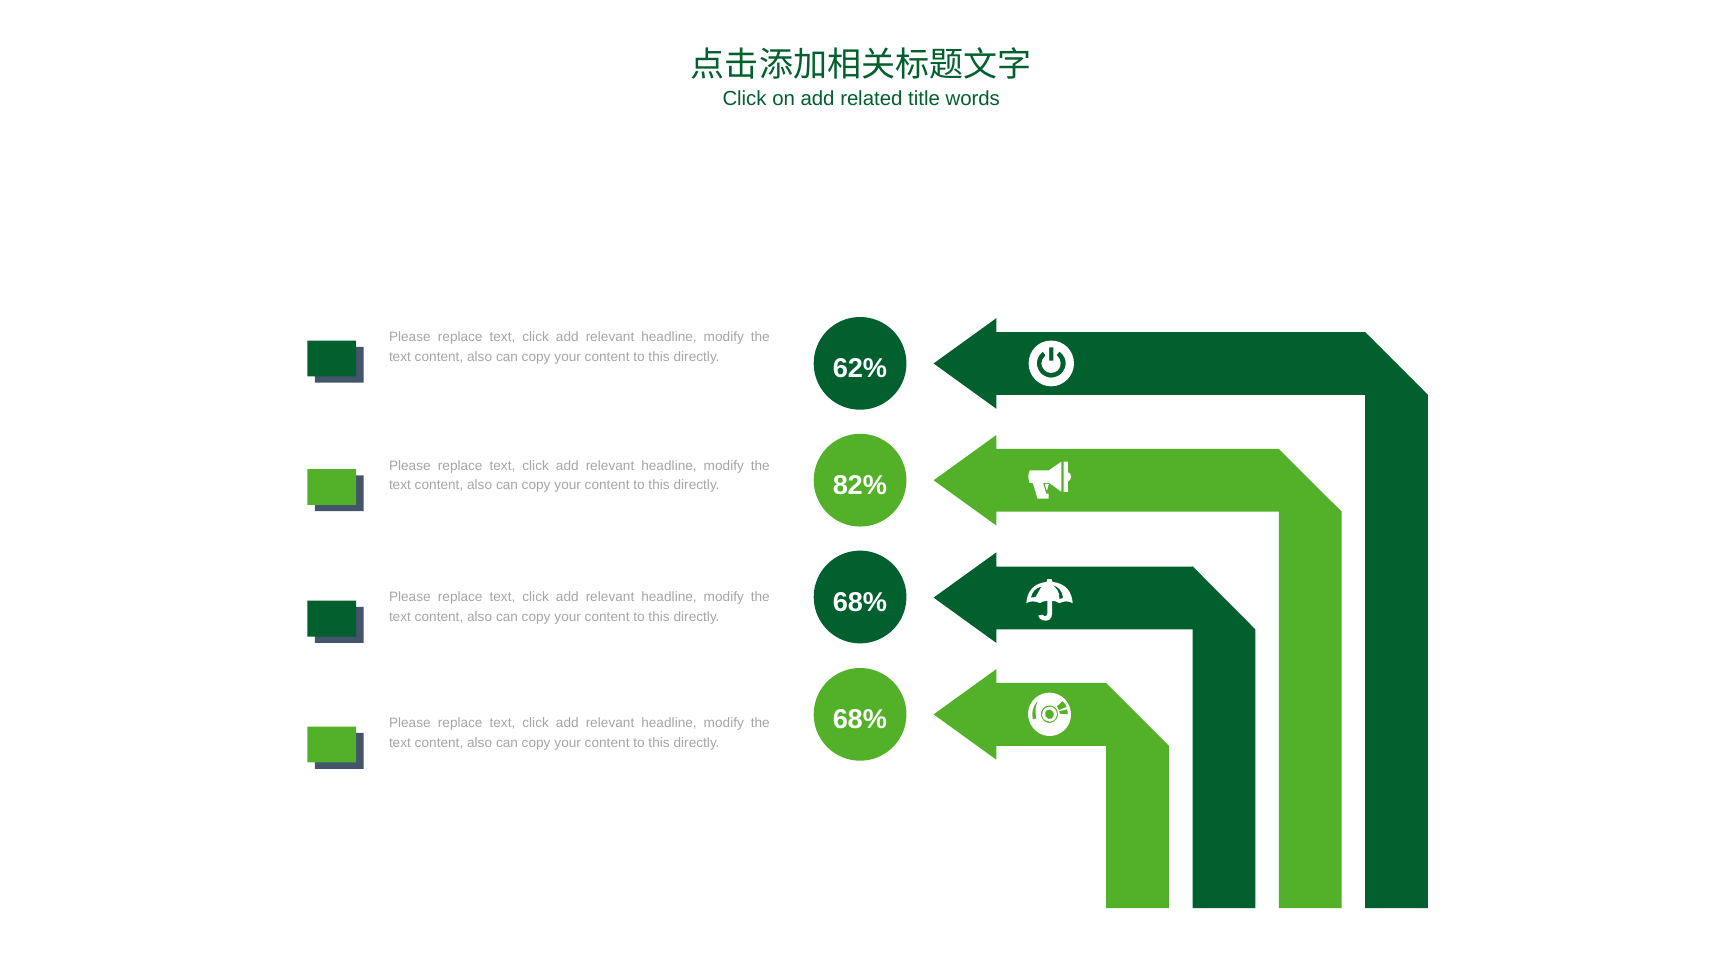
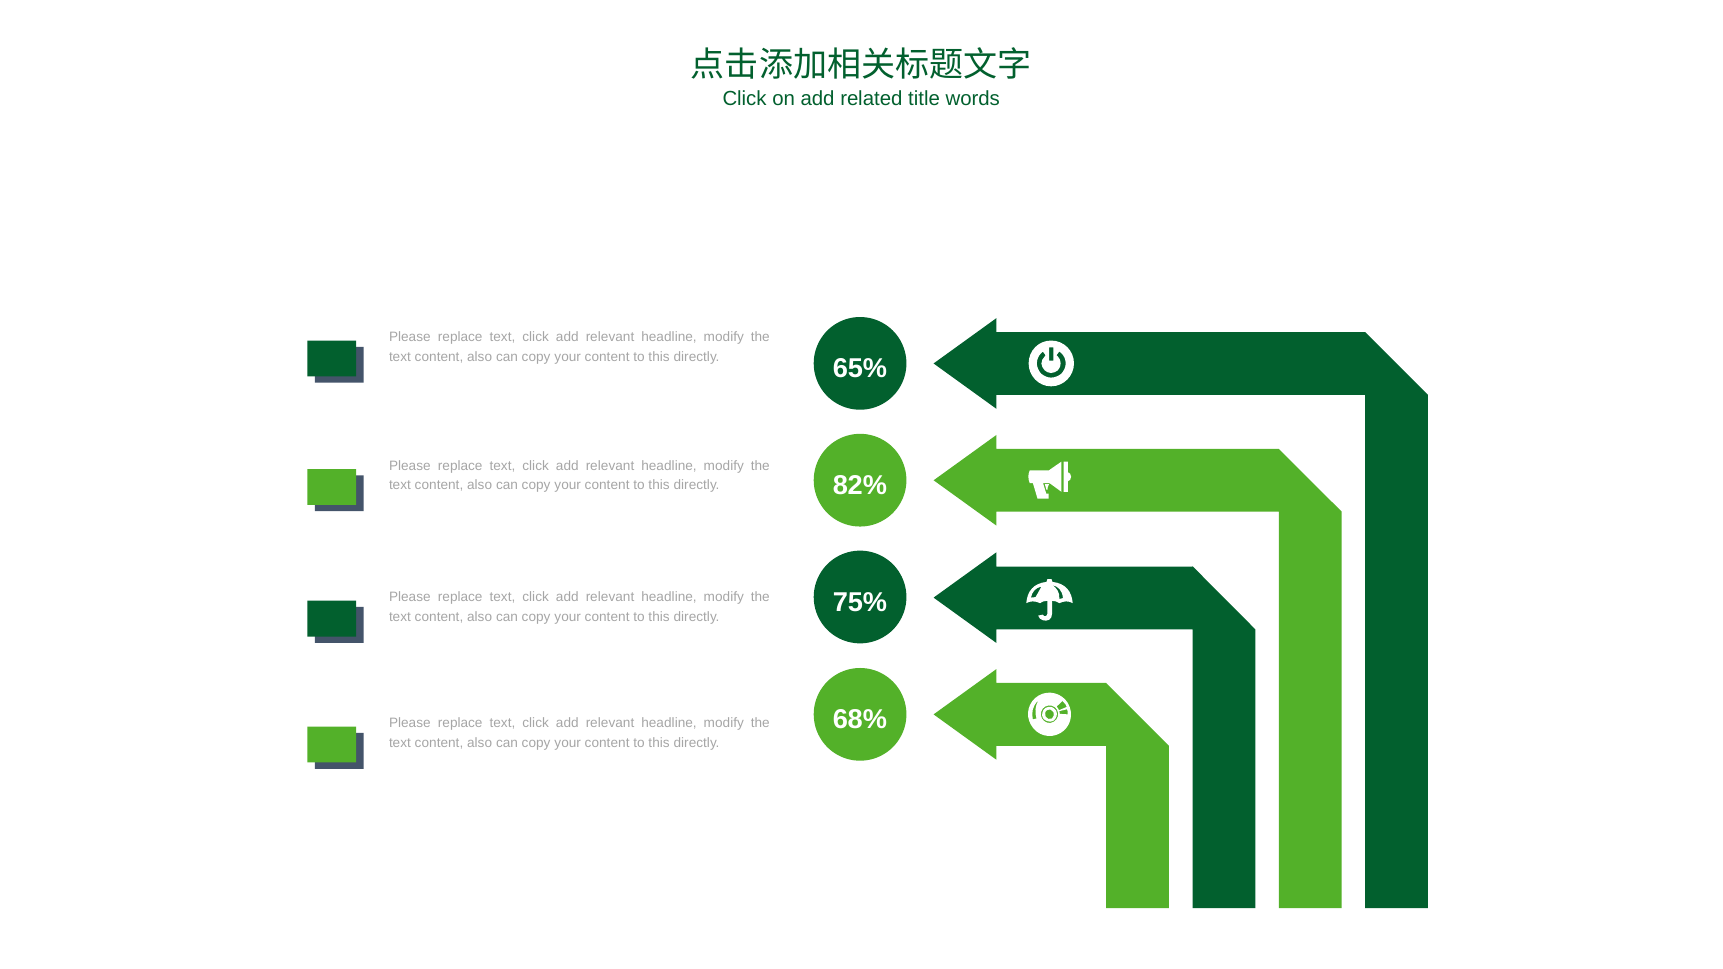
62%: 62% -> 65%
68% at (860, 602): 68% -> 75%
